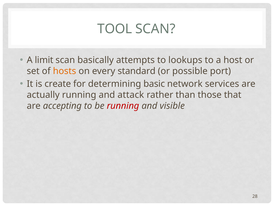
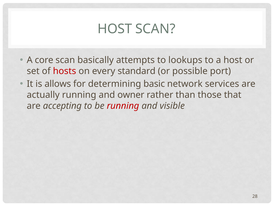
TOOL at (115, 29): TOOL -> HOST
limit: limit -> core
hosts colour: orange -> red
create: create -> allows
attack: attack -> owner
